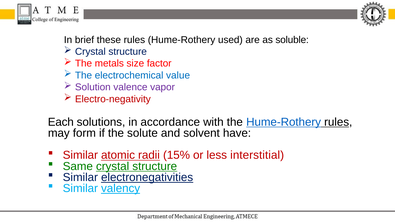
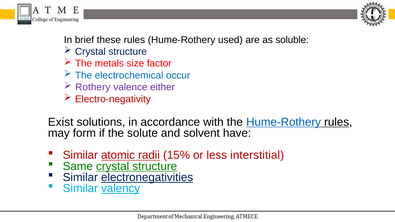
value: value -> occur
Solution: Solution -> Rothery
vapor: vapor -> either
Each: Each -> Exist
